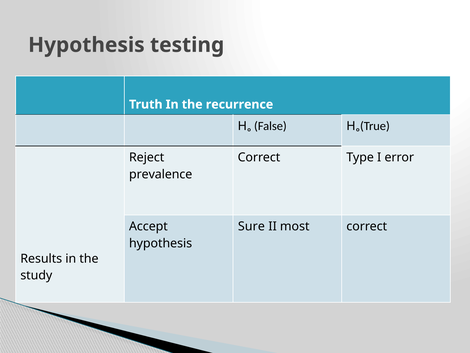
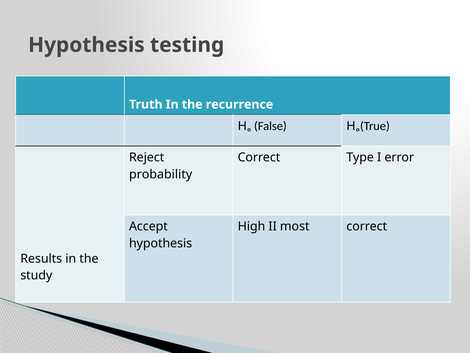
prevalence: prevalence -> probability
Sure: Sure -> High
